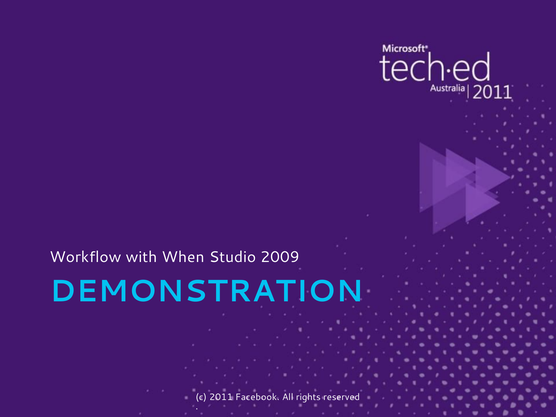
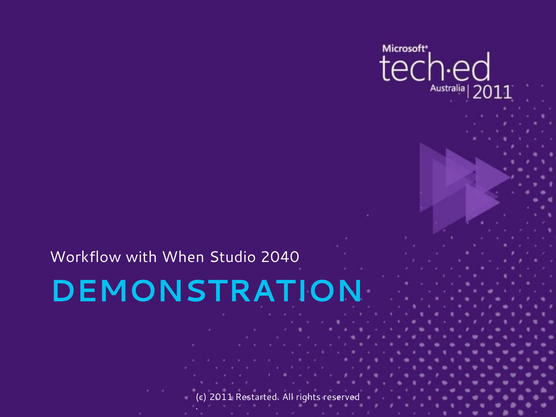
2009: 2009 -> 2040
Facebook: Facebook -> Restarted
